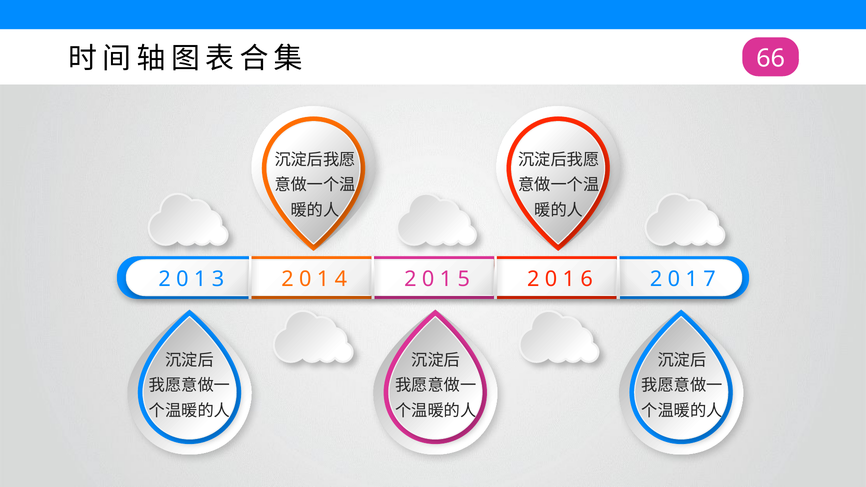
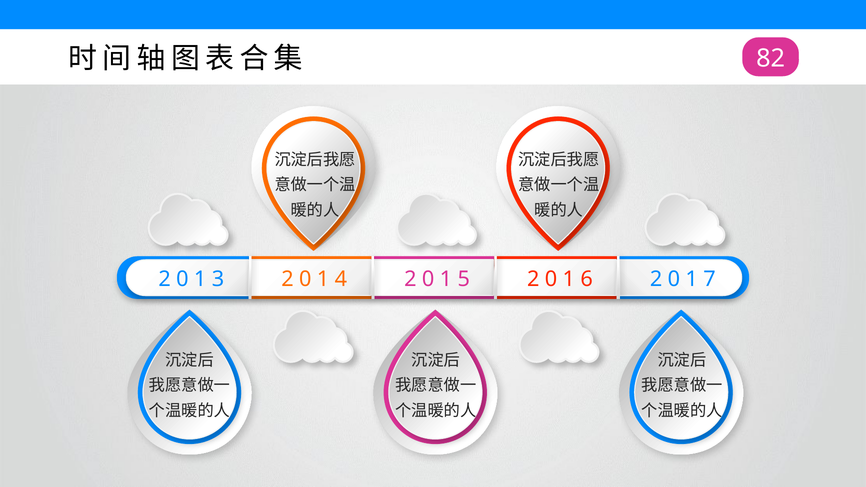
66: 66 -> 82
